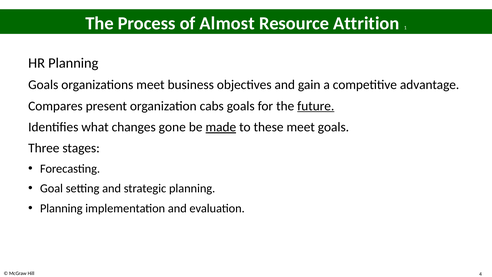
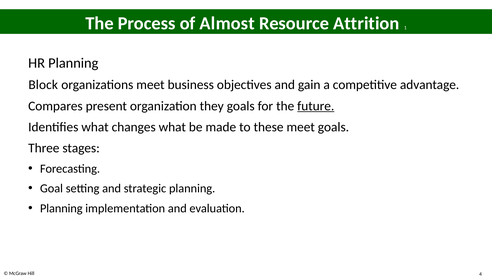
Goals at (43, 85): Goals -> Block
cabs: cabs -> they
changes gone: gone -> what
made underline: present -> none
